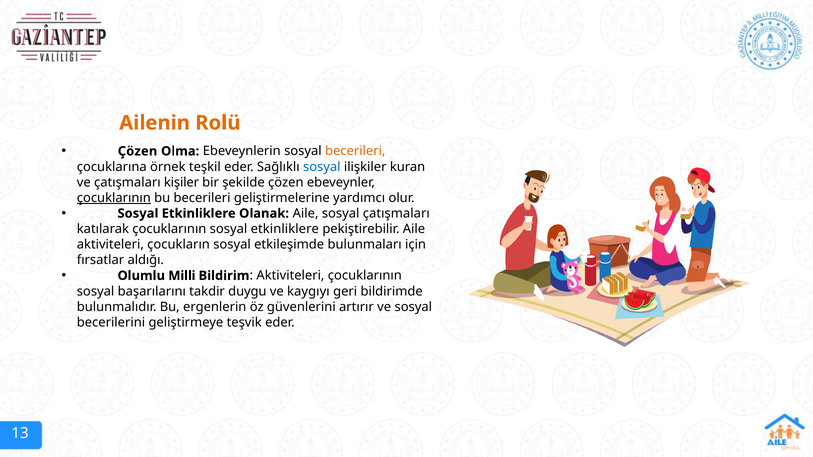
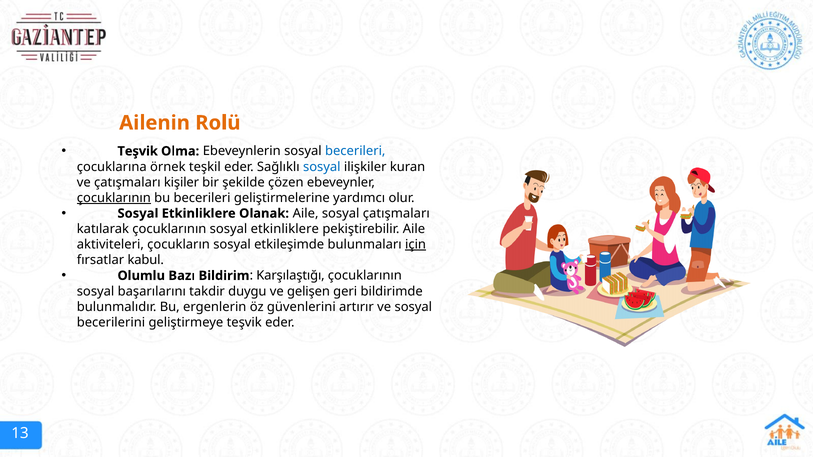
Çözen at (137, 151): Çözen -> Teşvik
becerileri at (355, 151) colour: orange -> blue
için underline: none -> present
aldığı: aldığı -> kabul
Milli: Milli -> Bazı
Aktiviteleri at (290, 276): Aktiviteleri -> Karşılaştığı
kaygıyı: kaygıyı -> gelişen
